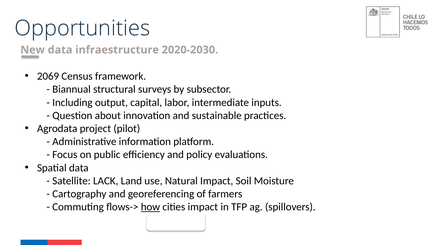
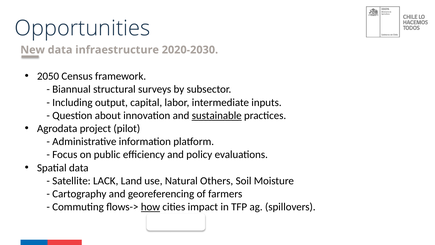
2069: 2069 -> 2050
sustainable underline: none -> present
Natural Impact: Impact -> Others
